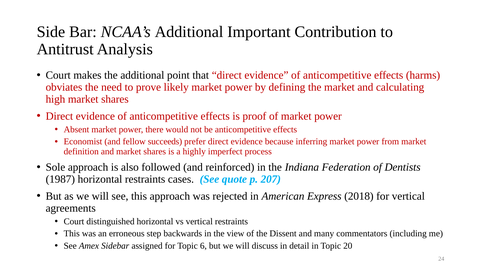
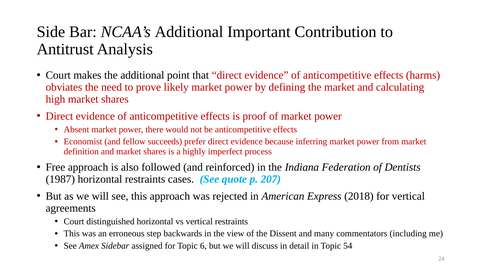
Sole: Sole -> Free
20: 20 -> 54
